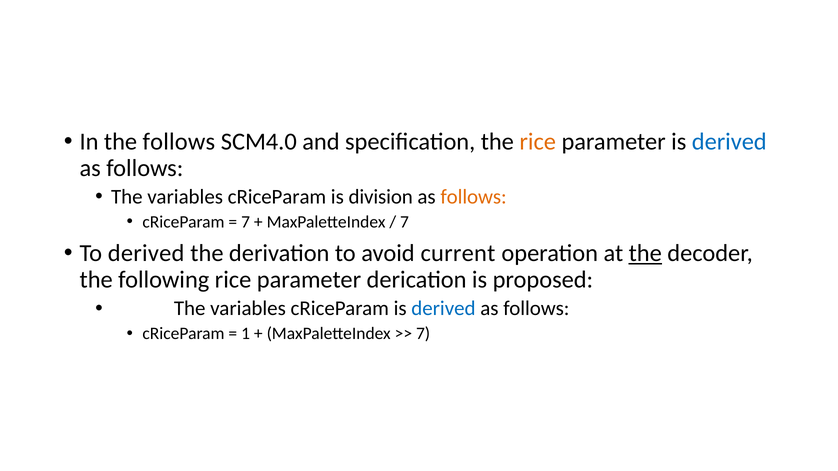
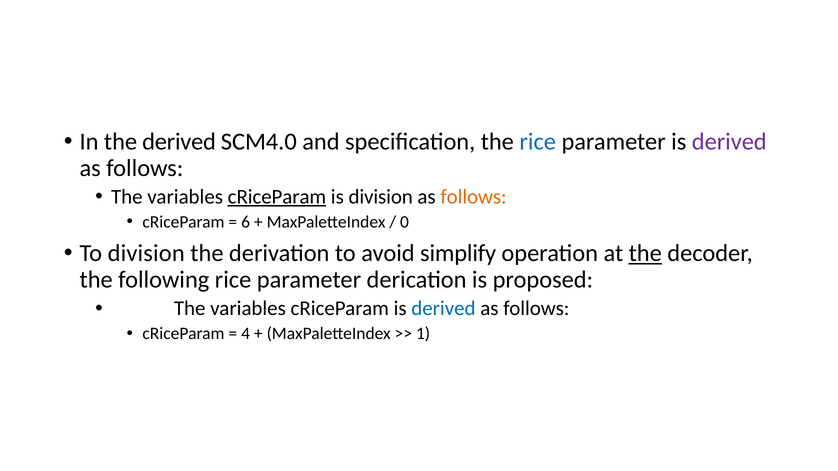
the follows: follows -> derived
rice at (538, 142) colour: orange -> blue
derived at (729, 142) colour: blue -> purple
cRiceParam at (277, 197) underline: none -> present
7 at (246, 222): 7 -> 6
7 at (404, 222): 7 -> 0
To derived: derived -> division
current: current -> simplify
1: 1 -> 4
7 at (423, 334): 7 -> 1
